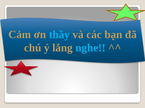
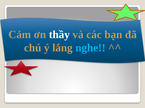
thầy colour: light blue -> white
